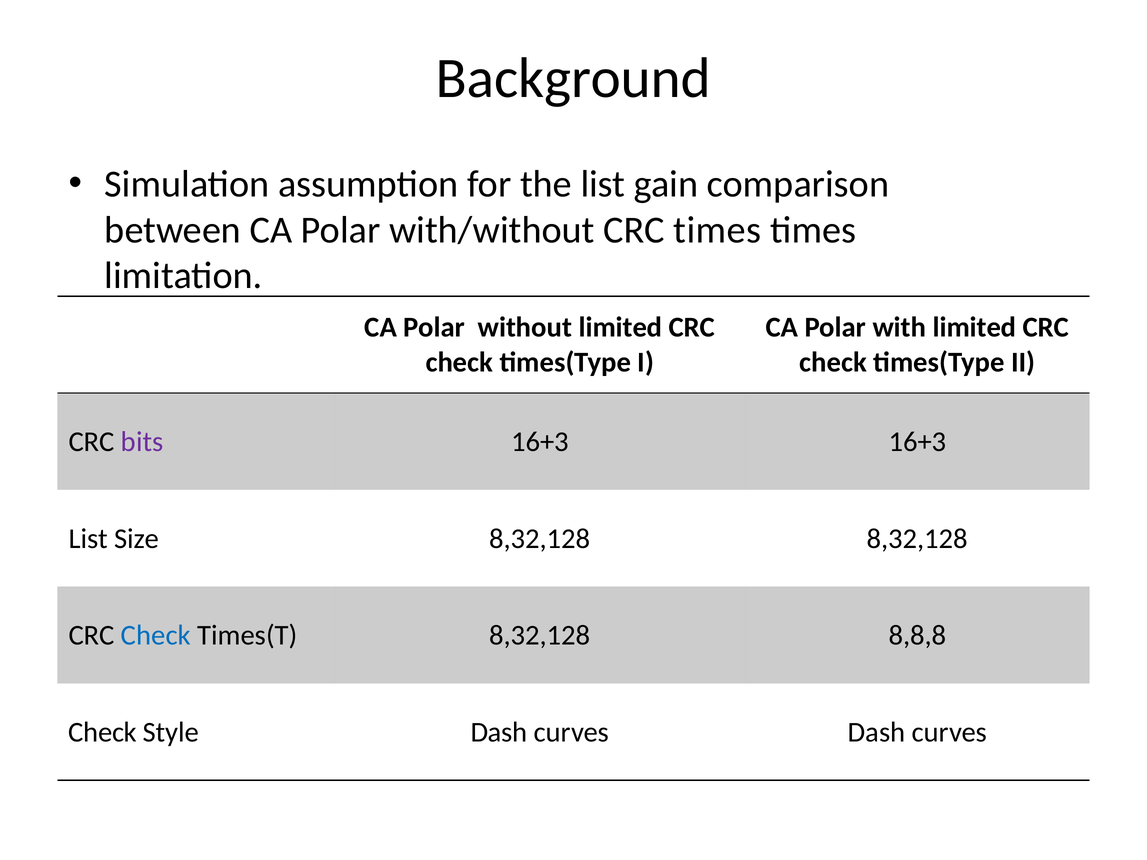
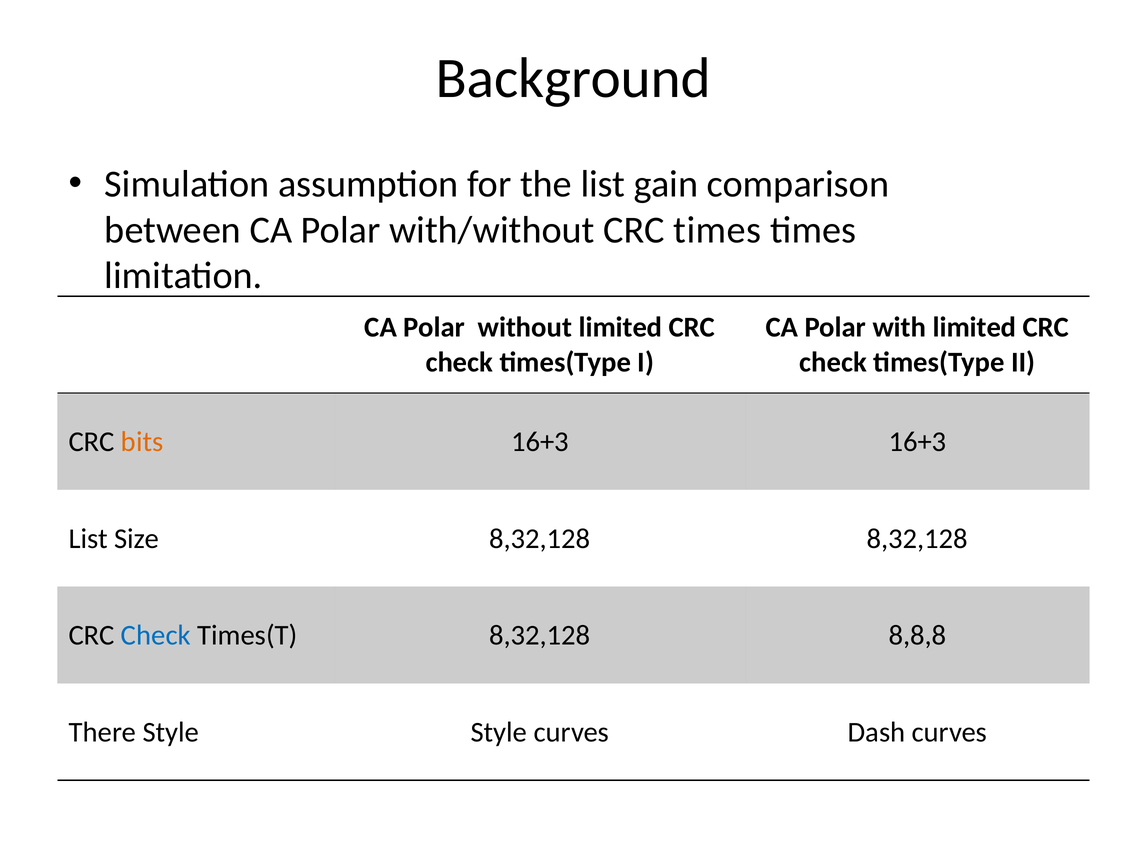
bits colour: purple -> orange
Check at (103, 732): Check -> There
Style Dash: Dash -> Style
